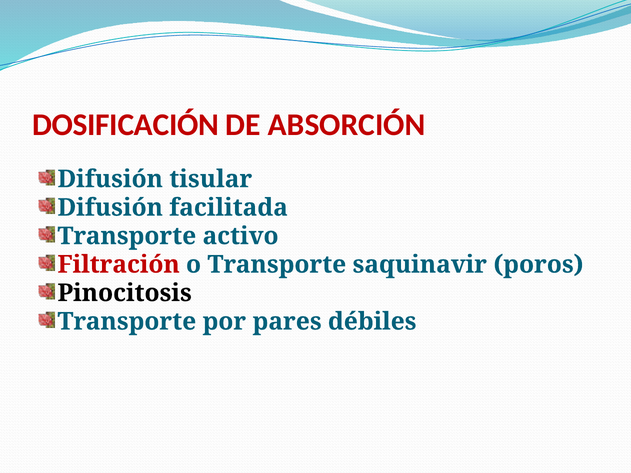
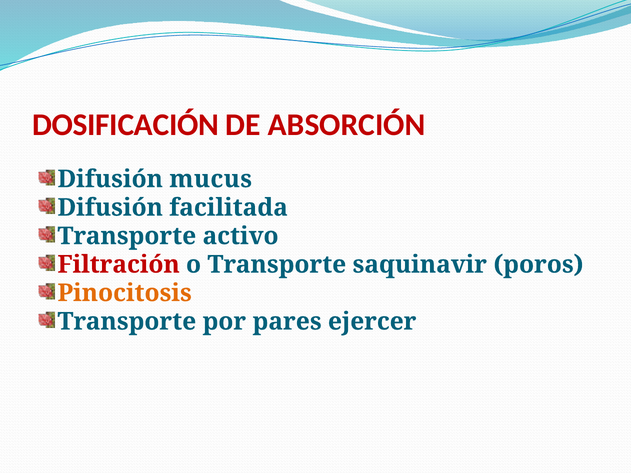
tisular: tisular -> mucus
Pinocitosis colour: black -> orange
débiles: débiles -> ejercer
